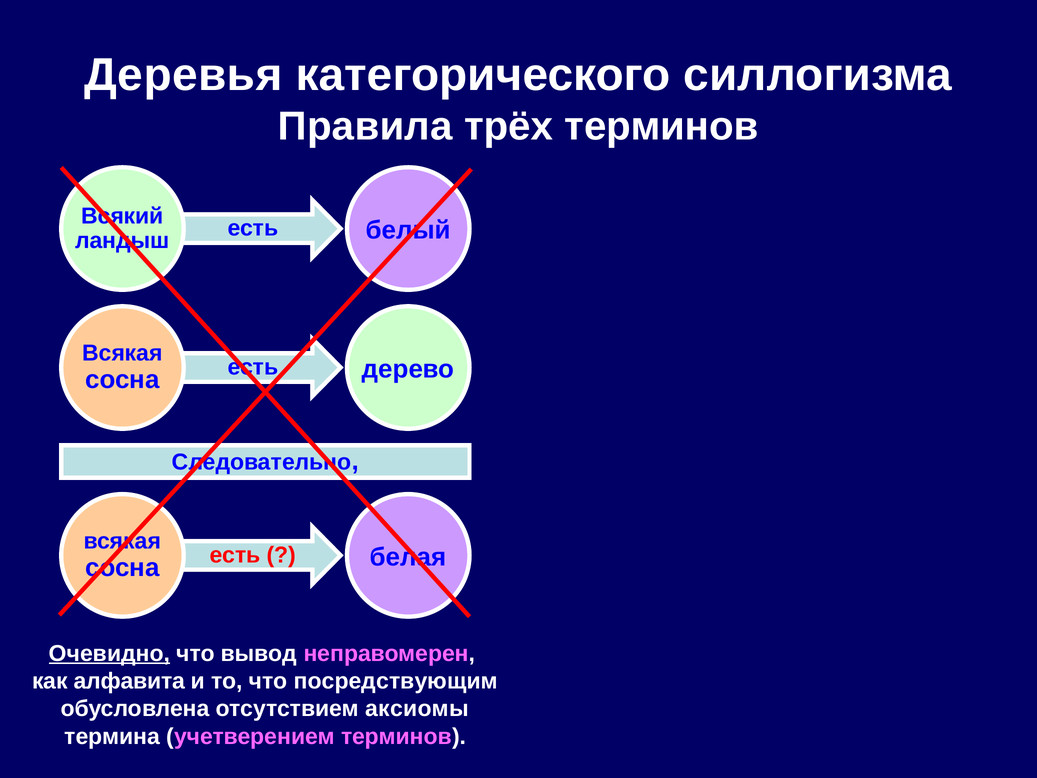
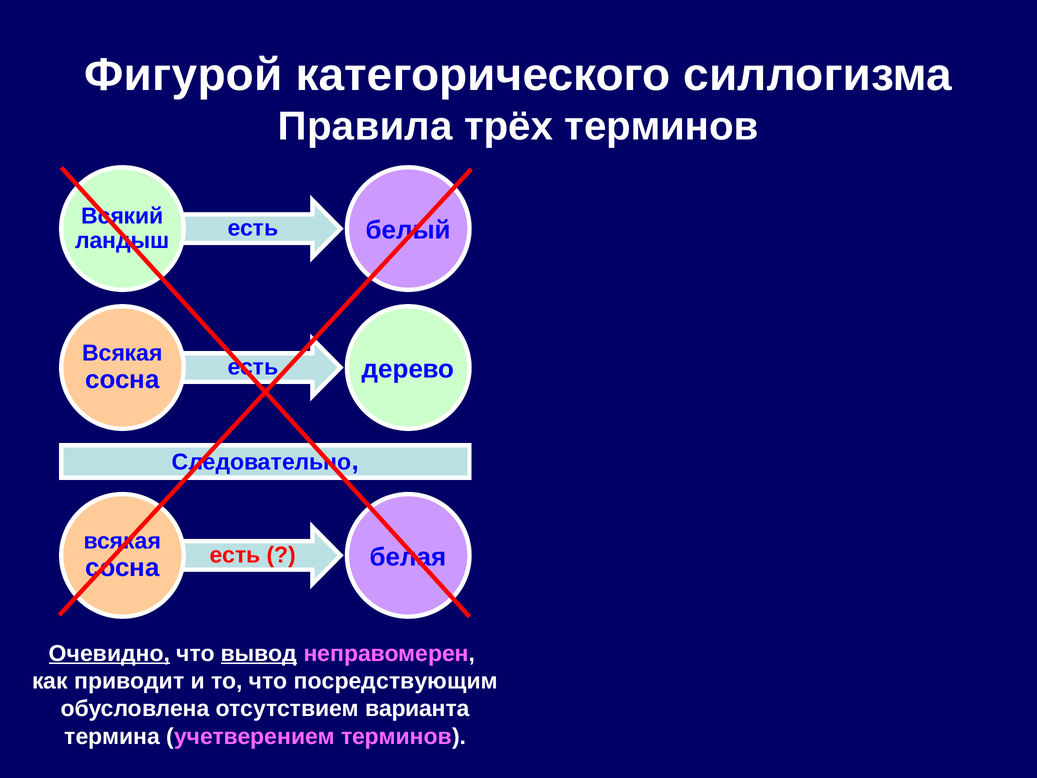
Деревья: Деревья -> Фигурой
вывод underline: none -> present
алфавита: алфавита -> приводит
аксиомы: аксиомы -> варианта
